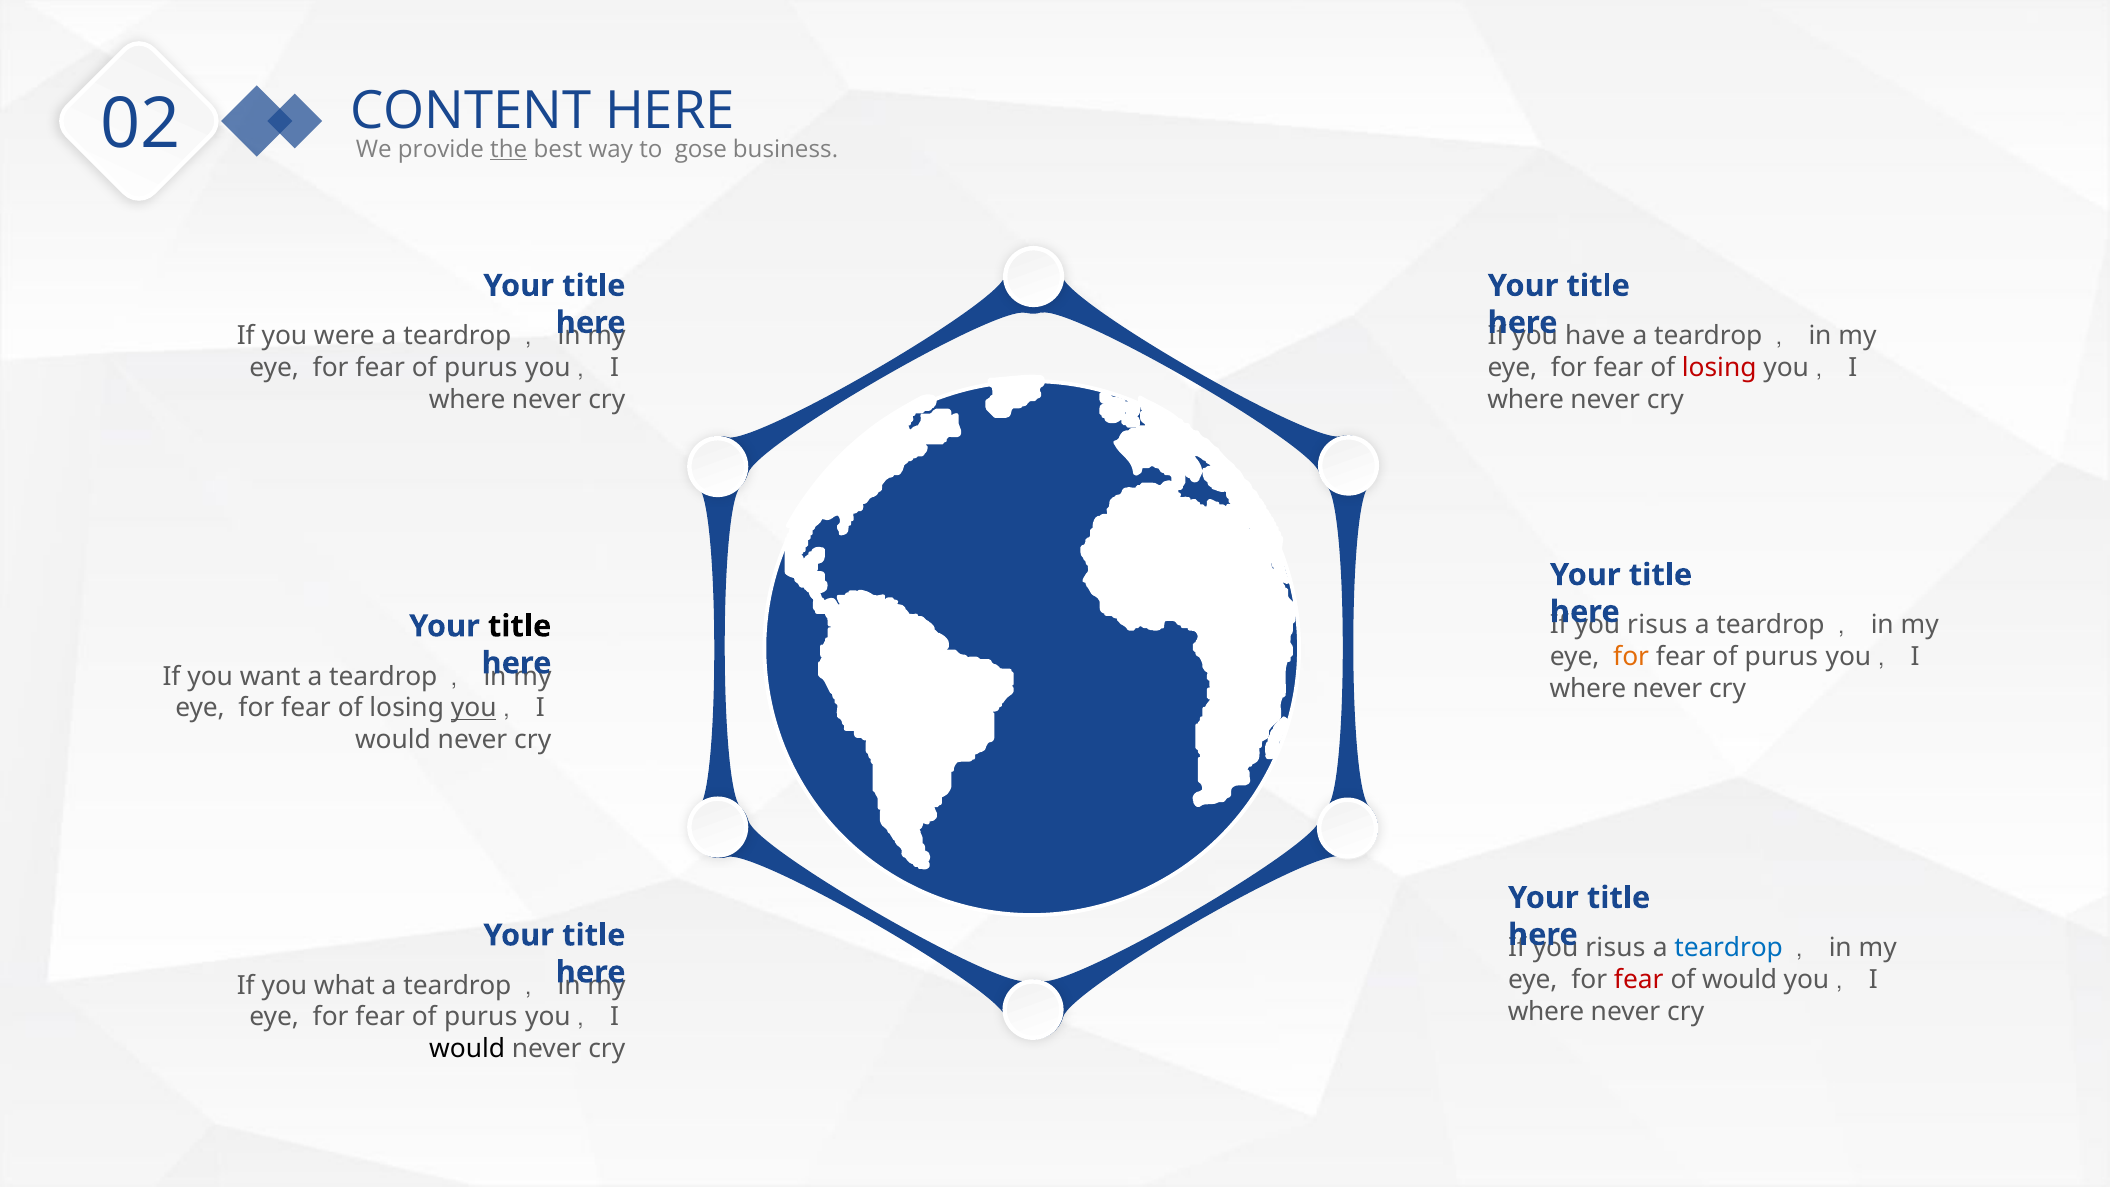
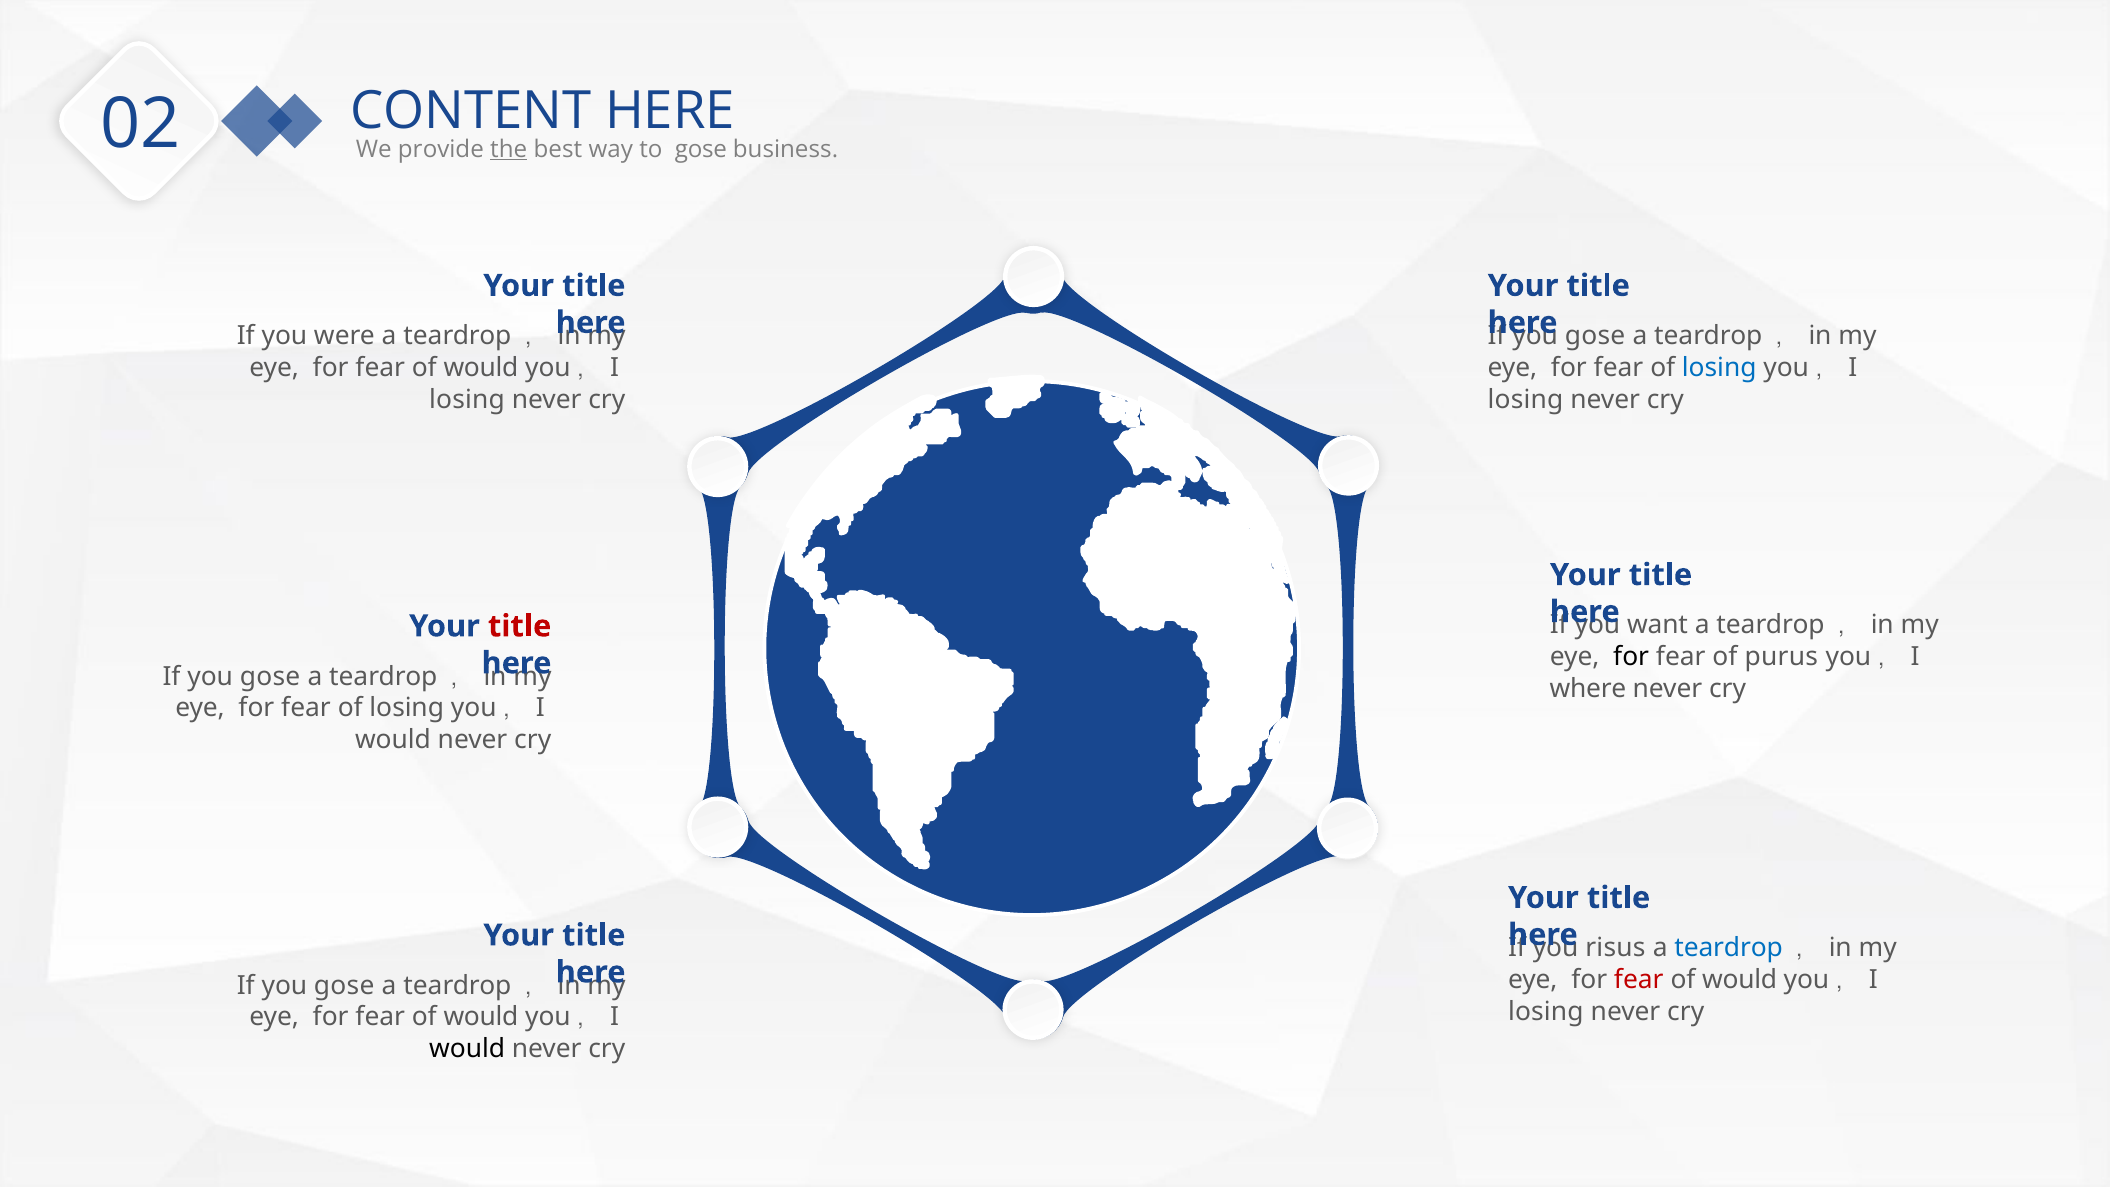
have at (1595, 336): have -> gose
purus at (481, 368): purus -> would
losing at (1719, 368) colour: red -> blue
where at (467, 399): where -> losing
where at (1526, 399): where -> losing
risus at (1657, 625): risus -> want
title at (520, 626) colour: black -> red
for at (1631, 657) colour: orange -> black
want at (270, 677): want -> gose
you at (474, 708) underline: present -> none
what at (344, 986): what -> gose
where at (1546, 1011): where -> losing
purus at (481, 1017): purus -> would
